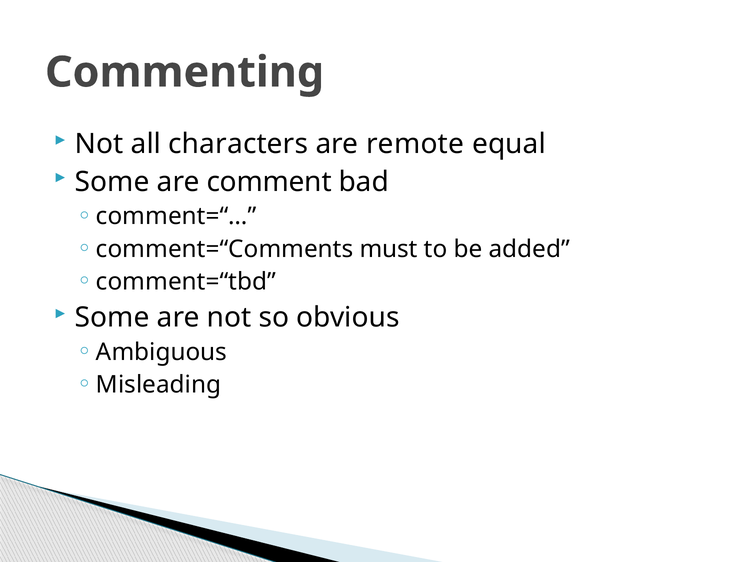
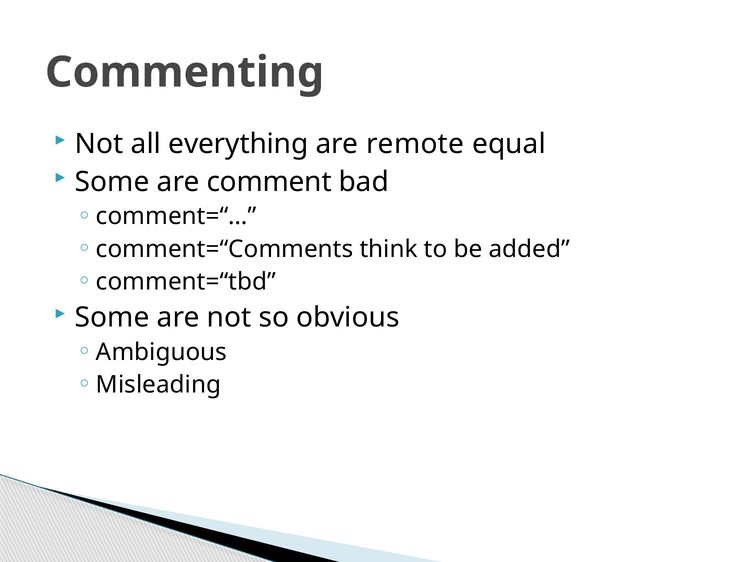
characters: characters -> everything
must: must -> think
